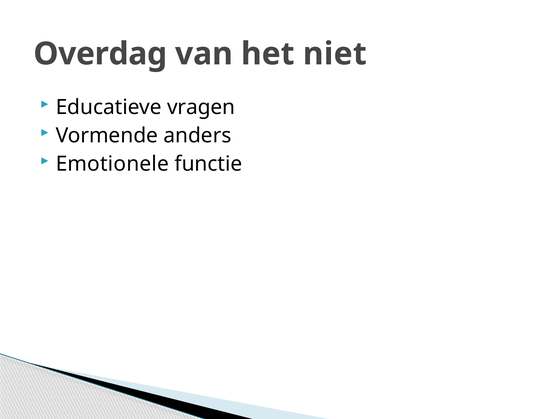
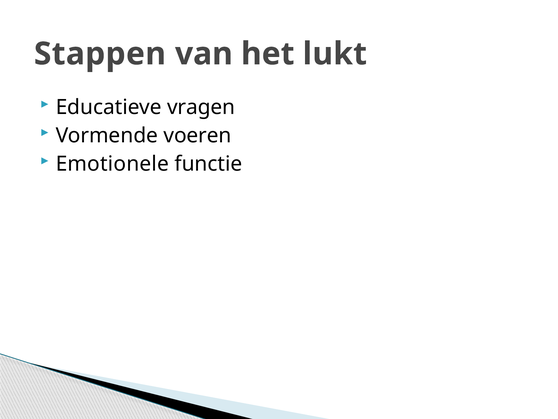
Overdag: Overdag -> Stappen
niet: niet -> lukt
anders: anders -> voeren
